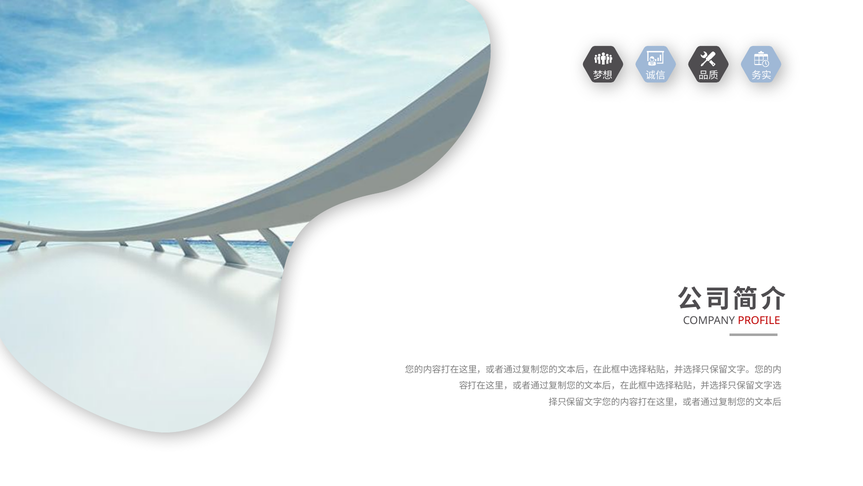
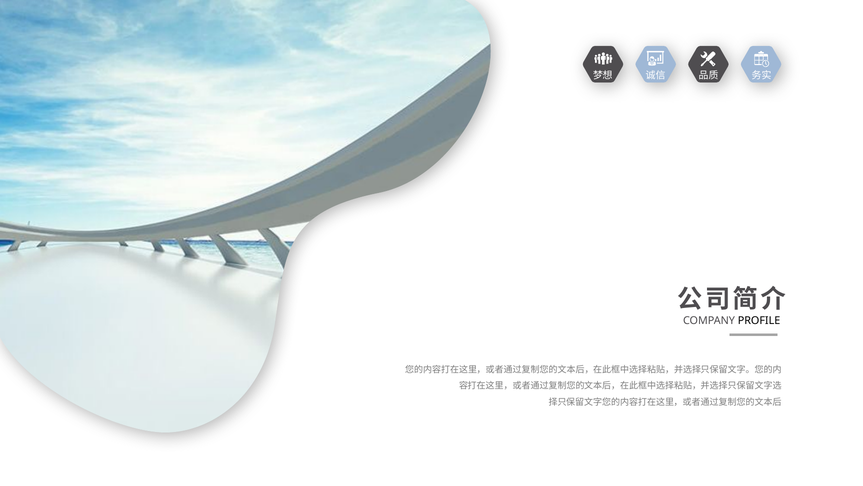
PROFILE colour: red -> black
